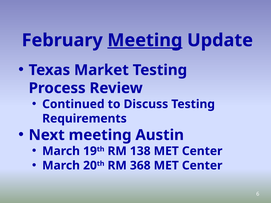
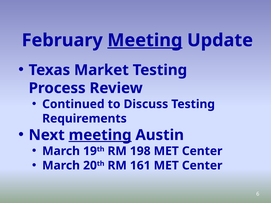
meeting at (100, 135) underline: none -> present
138: 138 -> 198
368: 368 -> 161
